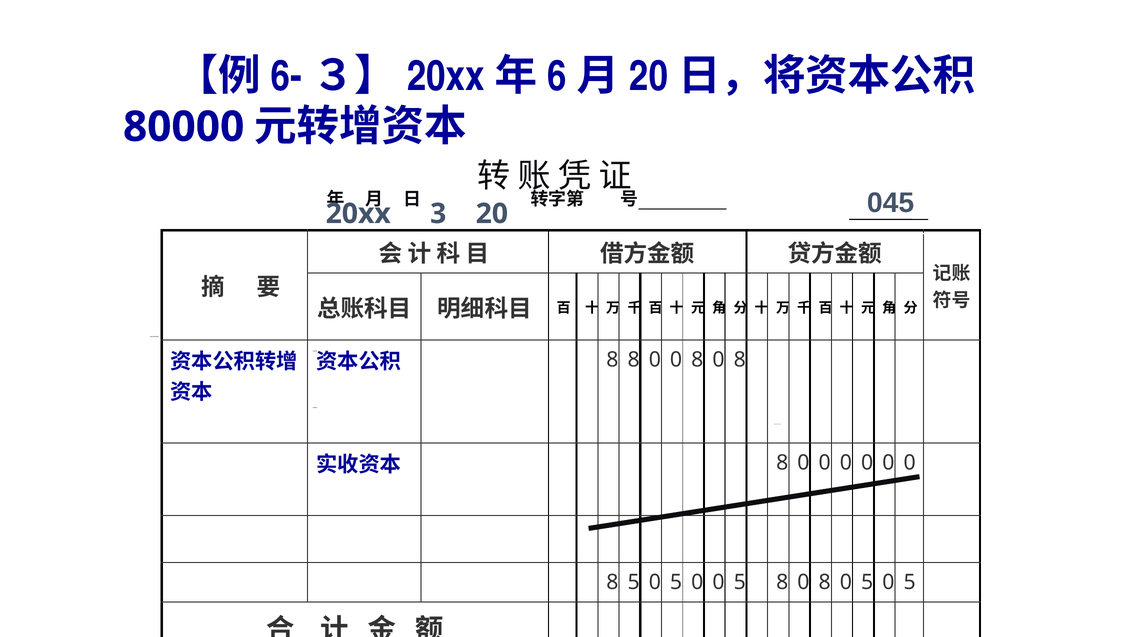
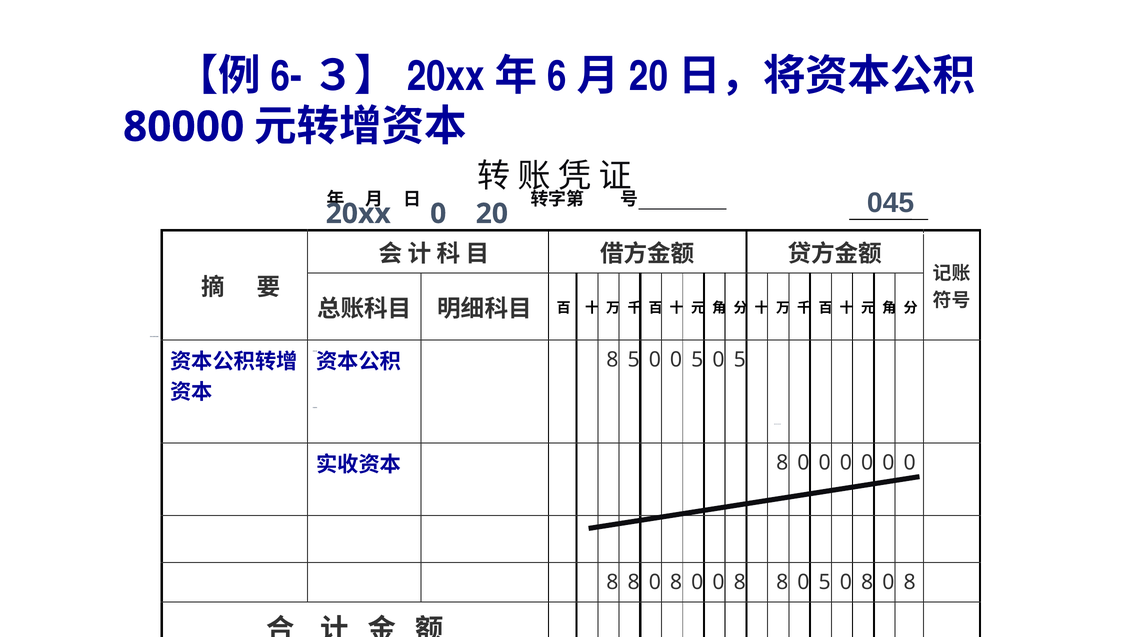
20xx 3: 3 -> 0
8 8: 8 -> 5
8 at (697, 360): 8 -> 5
8 at (740, 360): 8 -> 5
5 at (634, 583): 5 -> 8
5 at (676, 583): 5 -> 8
5 at (740, 583): 5 -> 8
8 at (825, 583): 8 -> 5
5 at (867, 583): 5 -> 8
5 at (910, 583): 5 -> 8
